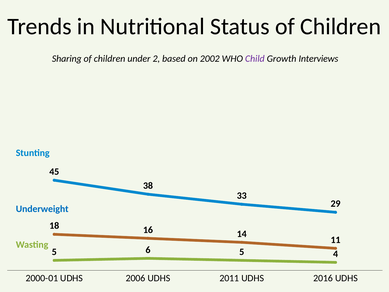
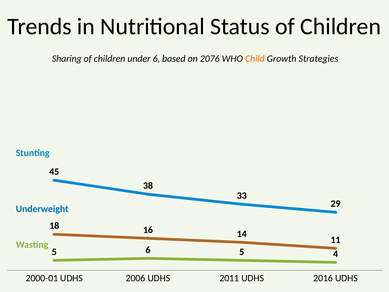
under 2: 2 -> 6
2002: 2002 -> 2076
Child colour: purple -> orange
Interviews: Interviews -> Strategies
